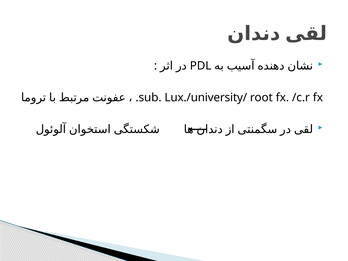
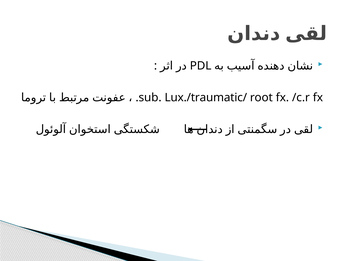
Lux./university/: Lux./university/ -> Lux./traumatic/
